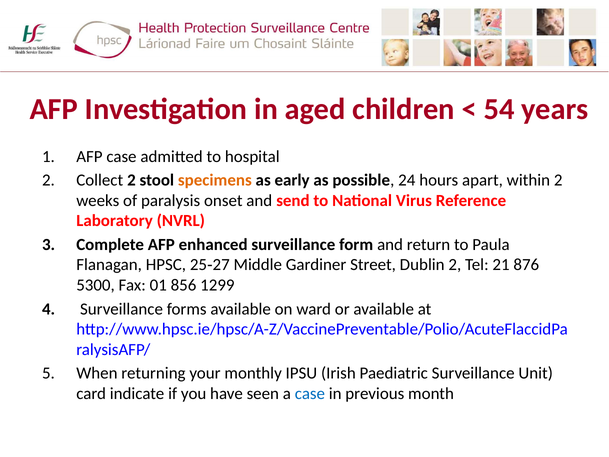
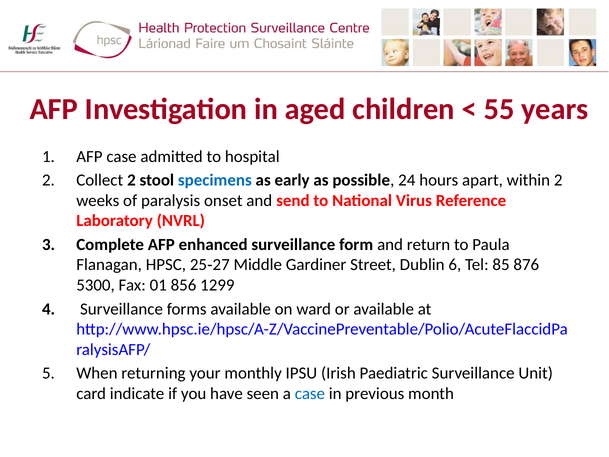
54: 54 -> 55
specimens colour: orange -> blue
Dublin 2: 2 -> 6
21: 21 -> 85
